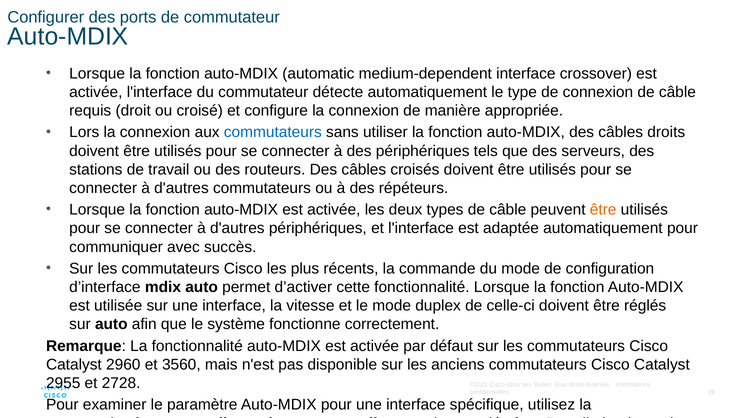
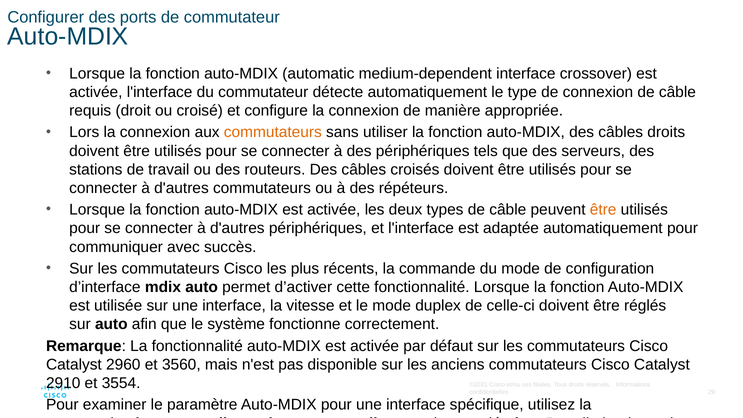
commutateurs at (273, 132) colour: blue -> orange
2955: 2955 -> 2910
2728: 2728 -> 3554
